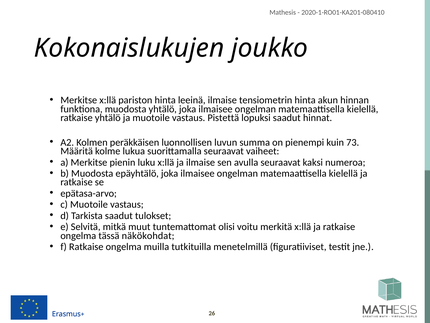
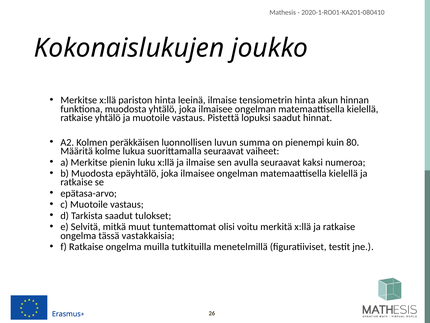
73: 73 -> 80
näkökohdat: näkökohdat -> vastakkaisia
